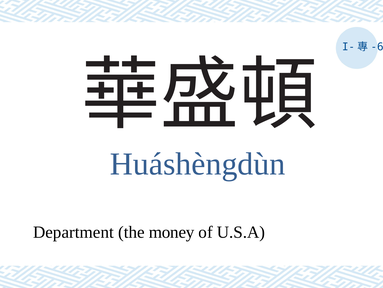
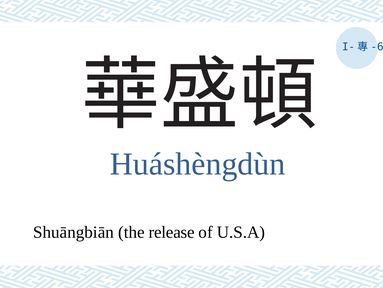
Department: Department -> Shuāngbiān
money: money -> release
